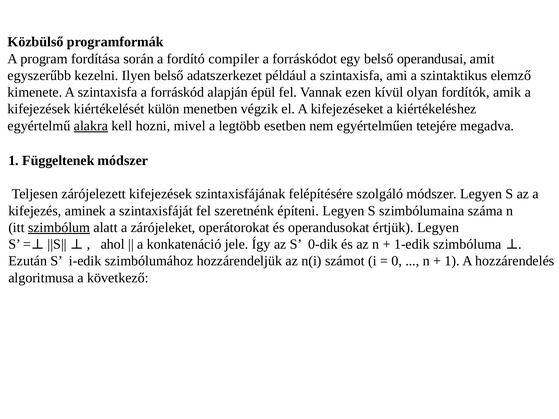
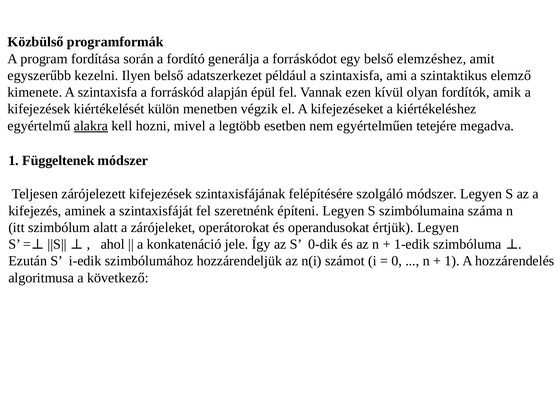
compiler: compiler -> generálja
operandusai: operandusai -> elemzéshez
szimbólum underline: present -> none
